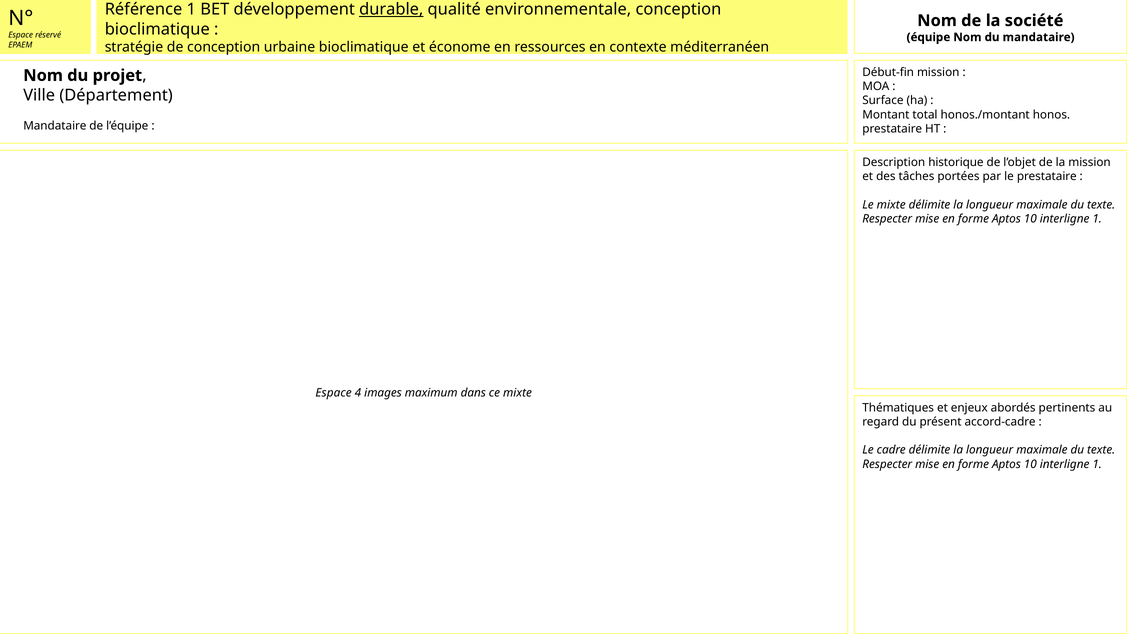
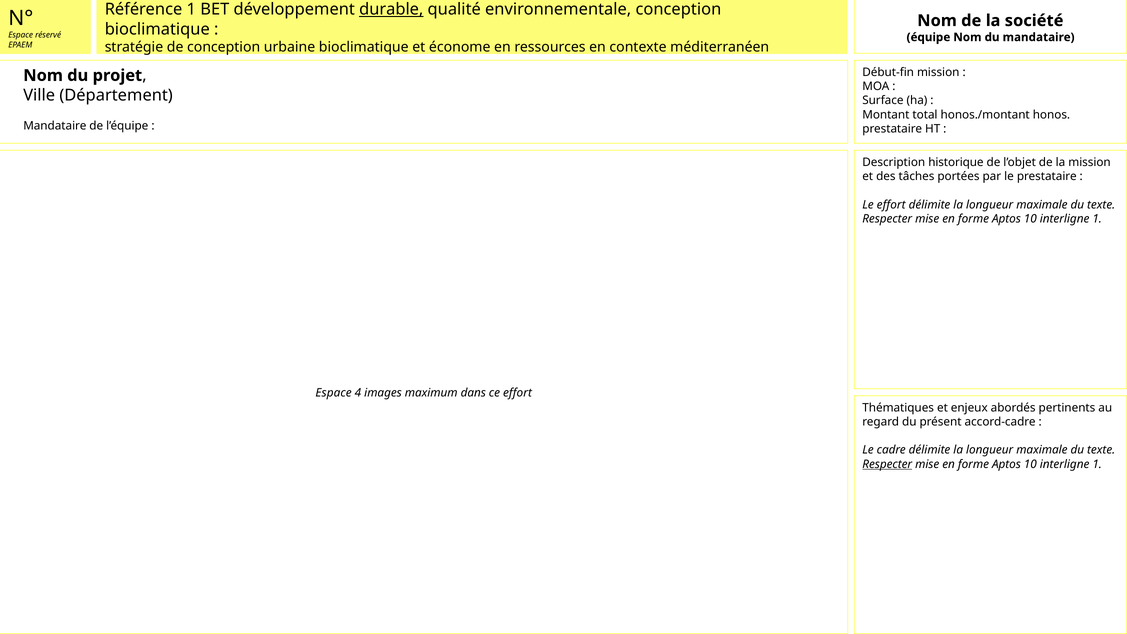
Le mixte: mixte -> effort
ce mixte: mixte -> effort
Respecter at (887, 464) underline: none -> present
